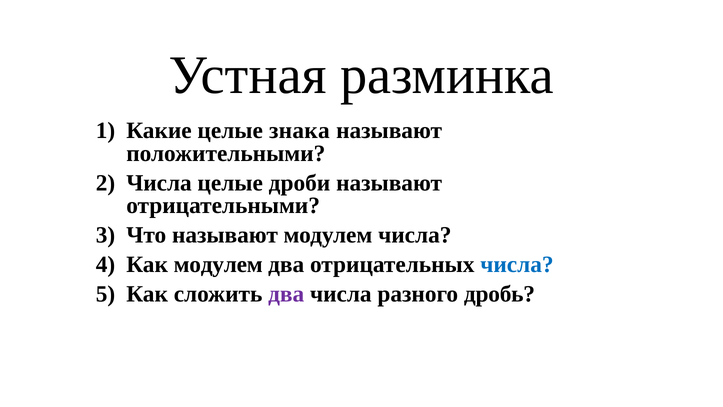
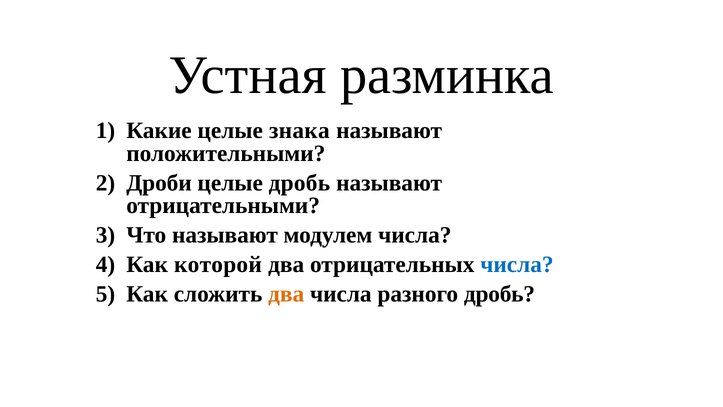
Числа at (159, 183): Числа -> Дроби
целые дроби: дроби -> дробь
Как модулем: модулем -> которой
два at (286, 294) colour: purple -> orange
